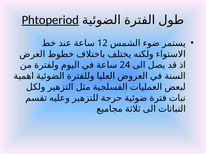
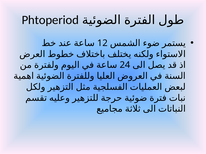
Phtoperiod underline: present -> none
